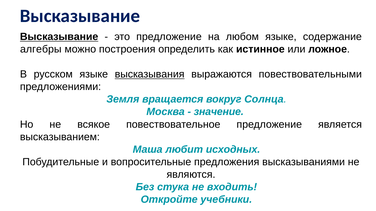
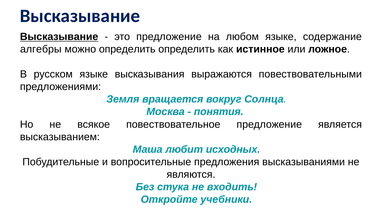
можно построения: построения -> определить
высказывания underline: present -> none
значение: значение -> понятия
